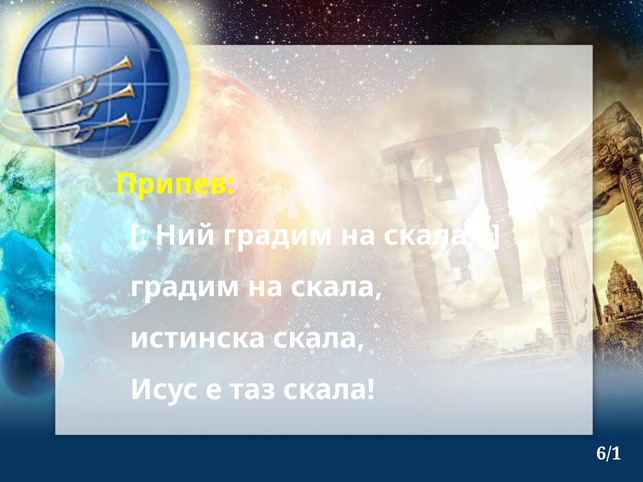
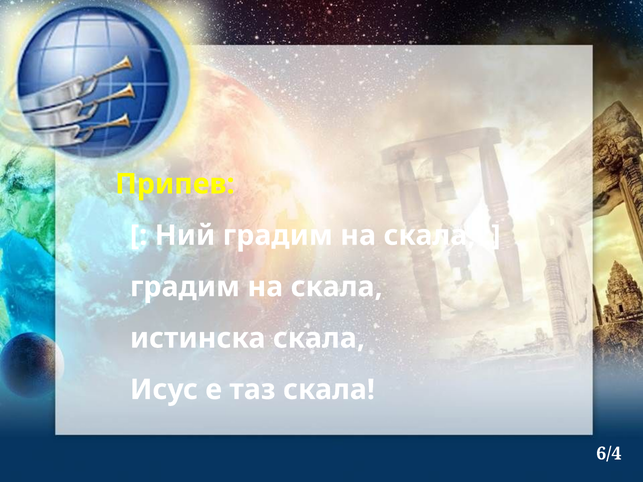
6/1: 6/1 -> 6/4
